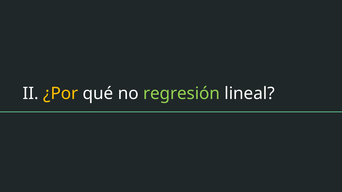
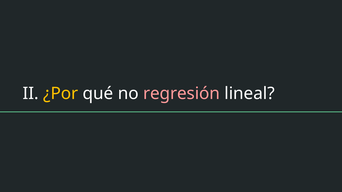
regresión colour: light green -> pink
